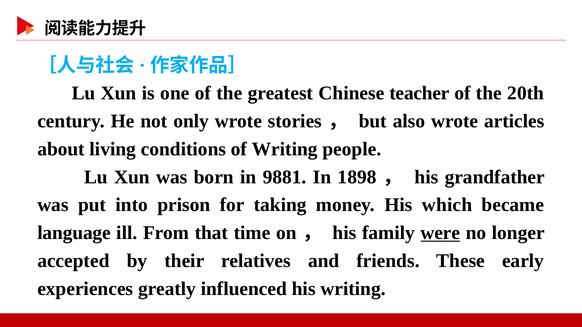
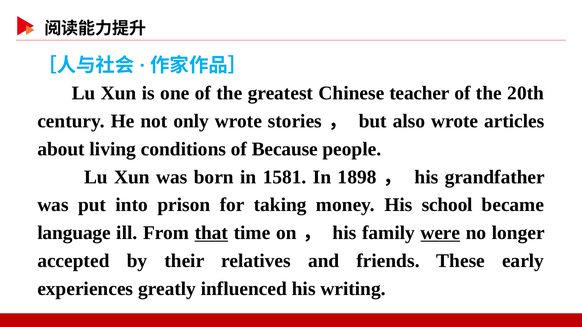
of Writing: Writing -> Because
9881: 9881 -> 1581
which: which -> school
that underline: none -> present
